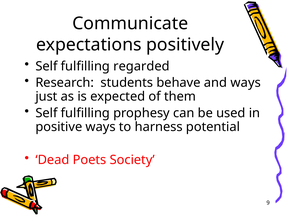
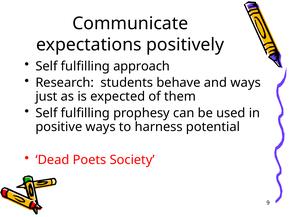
regarded: regarded -> approach
